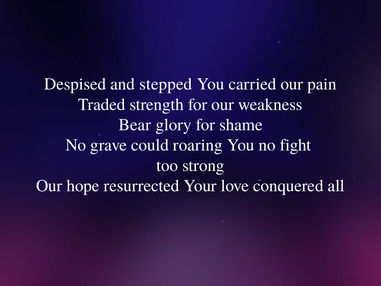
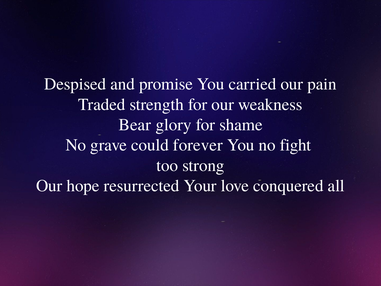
stepped: stepped -> promise
roaring: roaring -> forever
